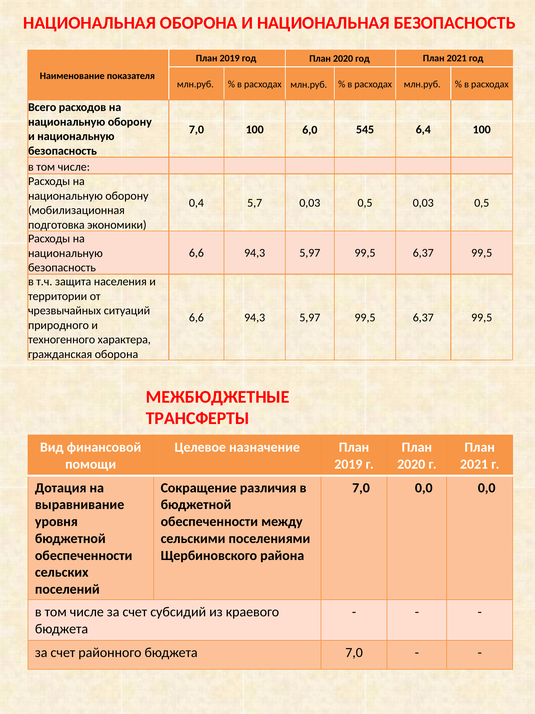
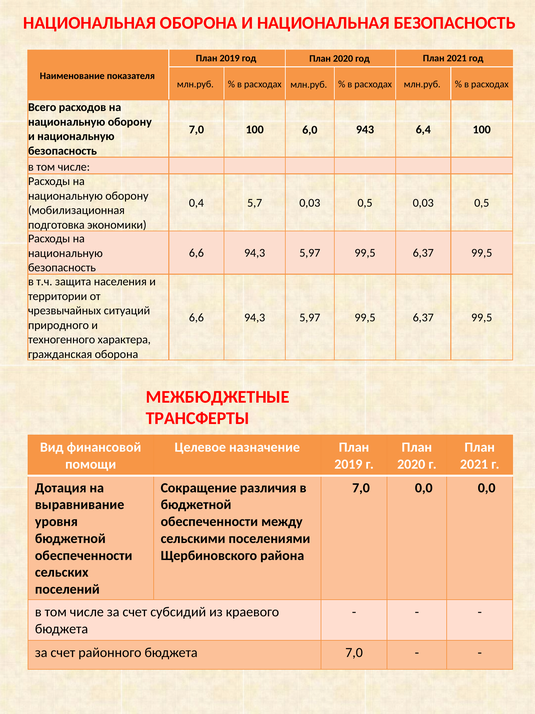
545: 545 -> 943
